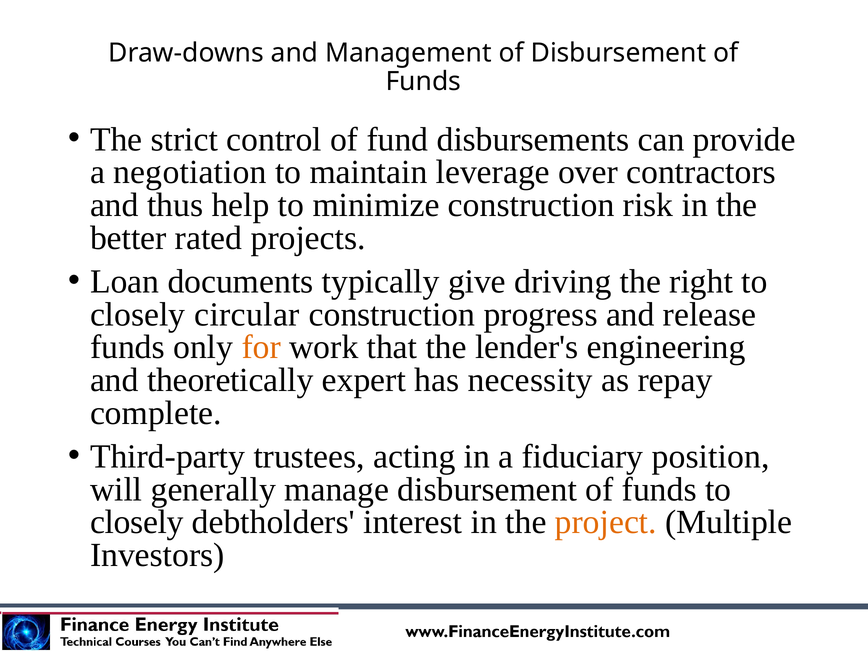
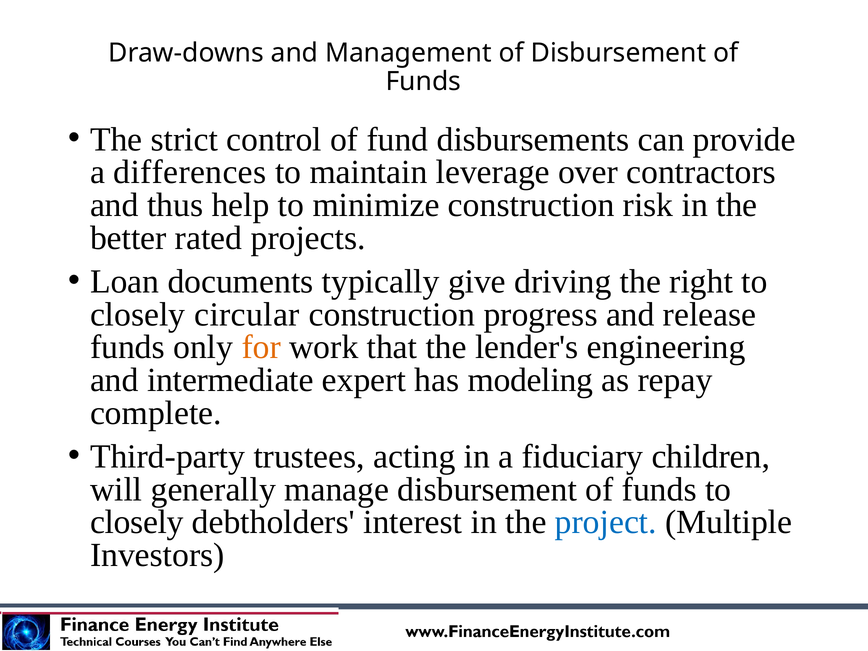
negotiation: negotiation -> differences
theoretically: theoretically -> intermediate
necessity: necessity -> modeling
position: position -> children
project colour: orange -> blue
